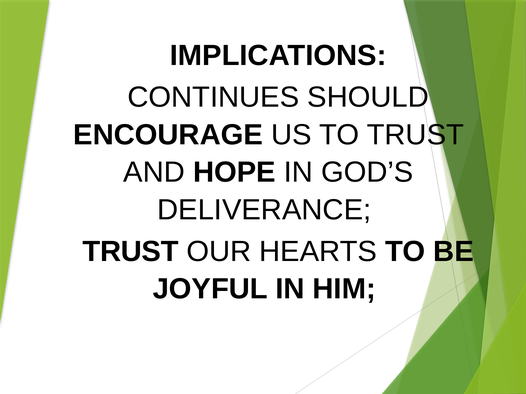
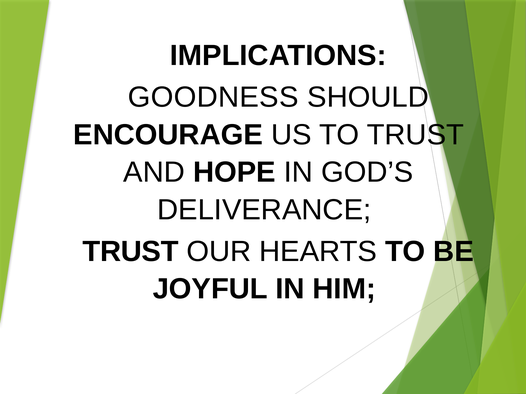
CONTINUES: CONTINUES -> GOODNESS
